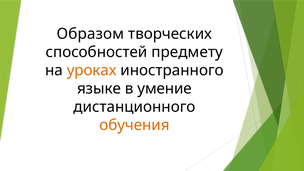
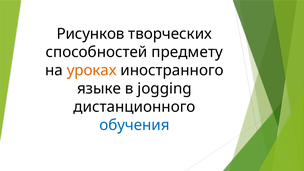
Образом: Образом -> Рисунков
умение: умение -> jogging
обучения colour: orange -> blue
